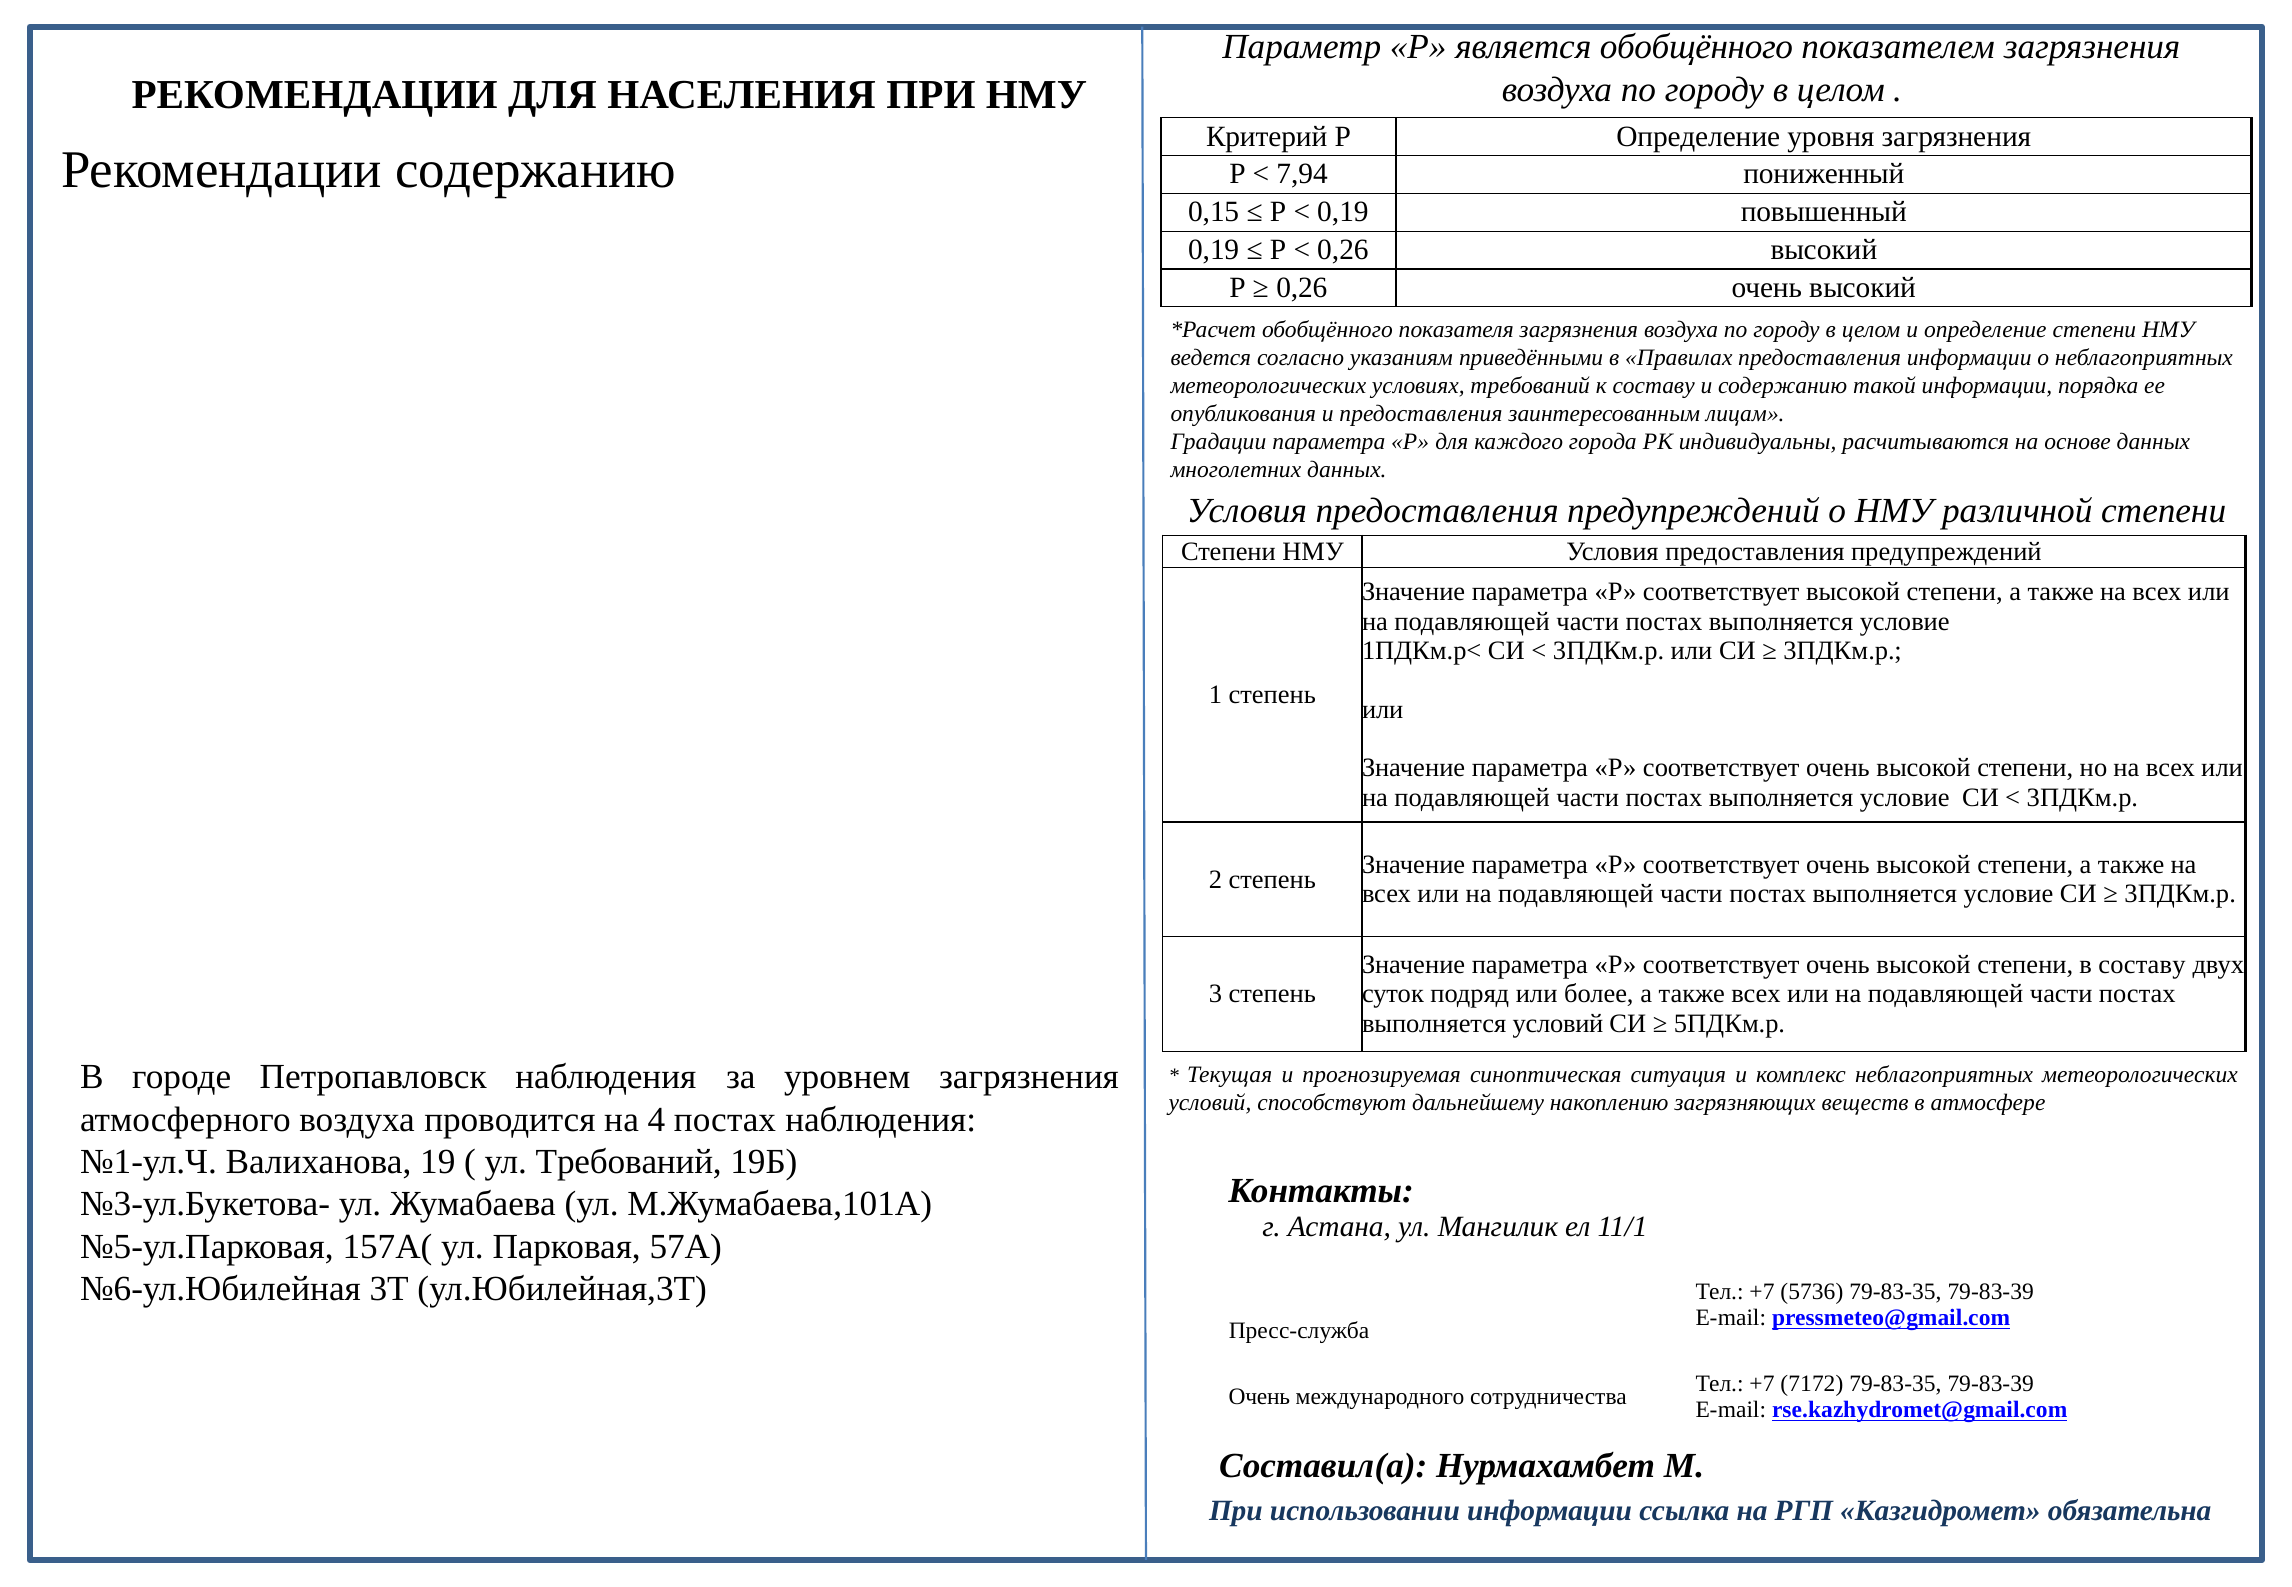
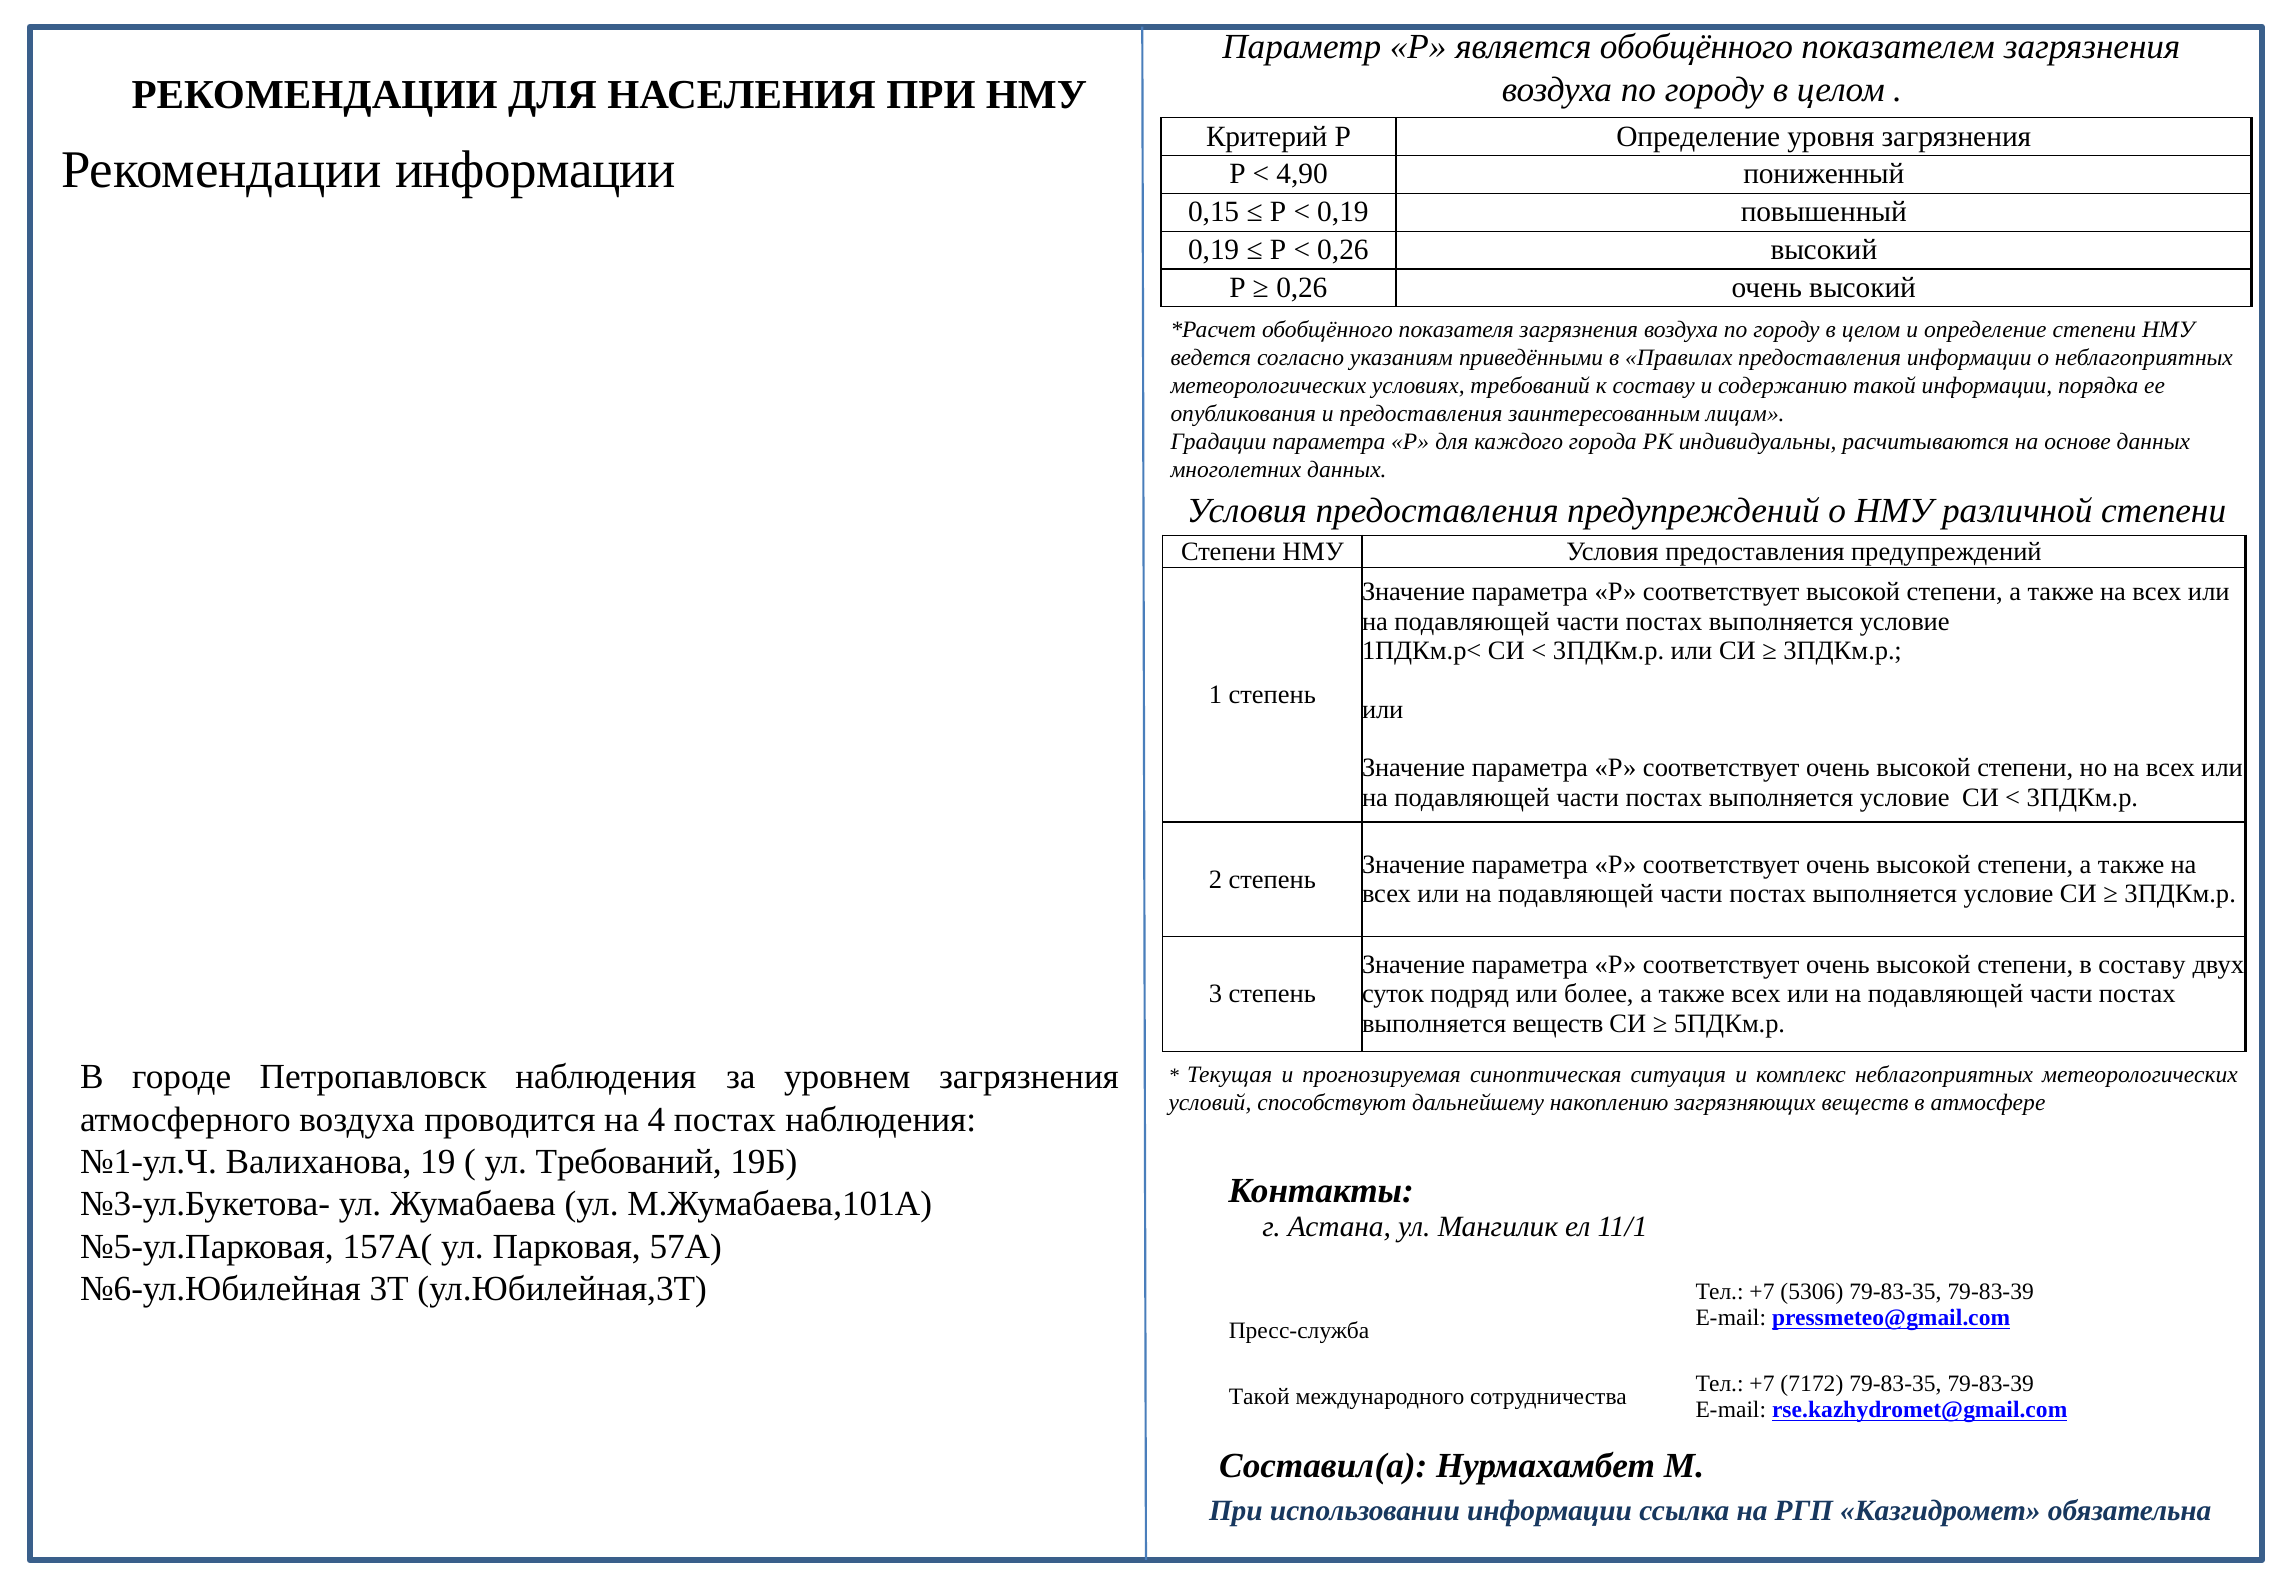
Рекомендации содержанию: содержанию -> информации
7,94: 7,94 -> 4,90
выполняется условий: условий -> веществ
5736: 5736 -> 5306
Очень at (1259, 1397): Очень -> Такой
